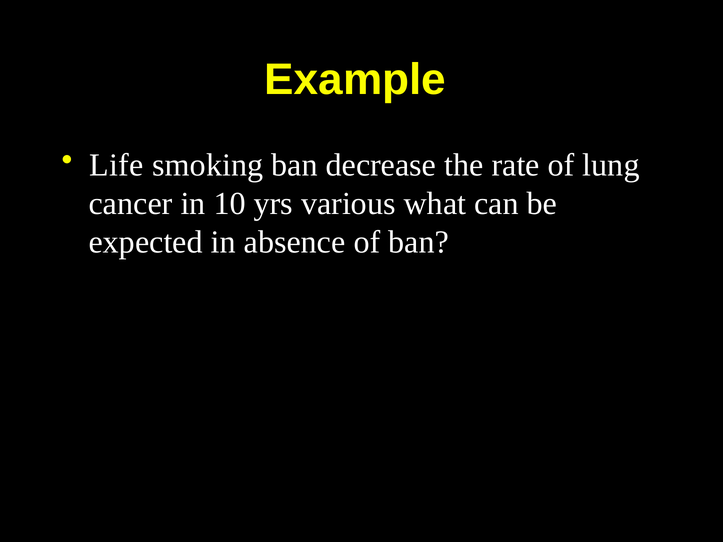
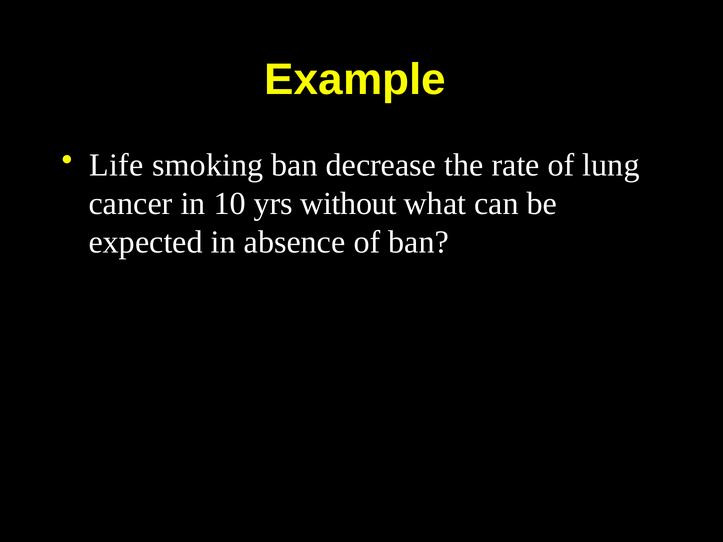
various: various -> without
